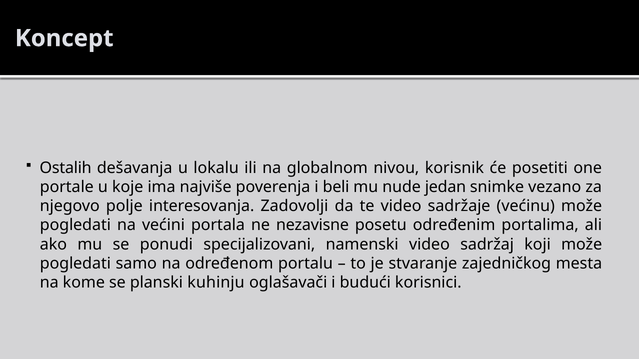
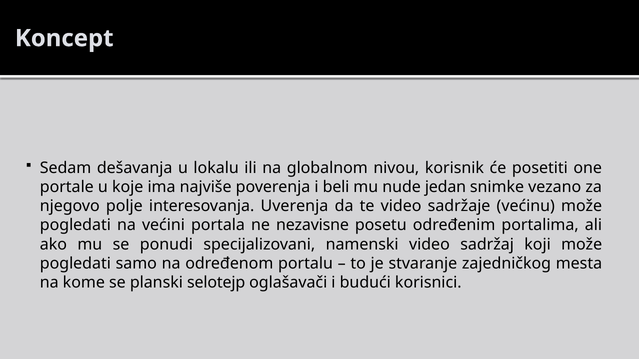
Ostalih: Ostalih -> Sedam
Zadovolji: Zadovolji -> Uverenja
kuhinju: kuhinju -> selotejp
